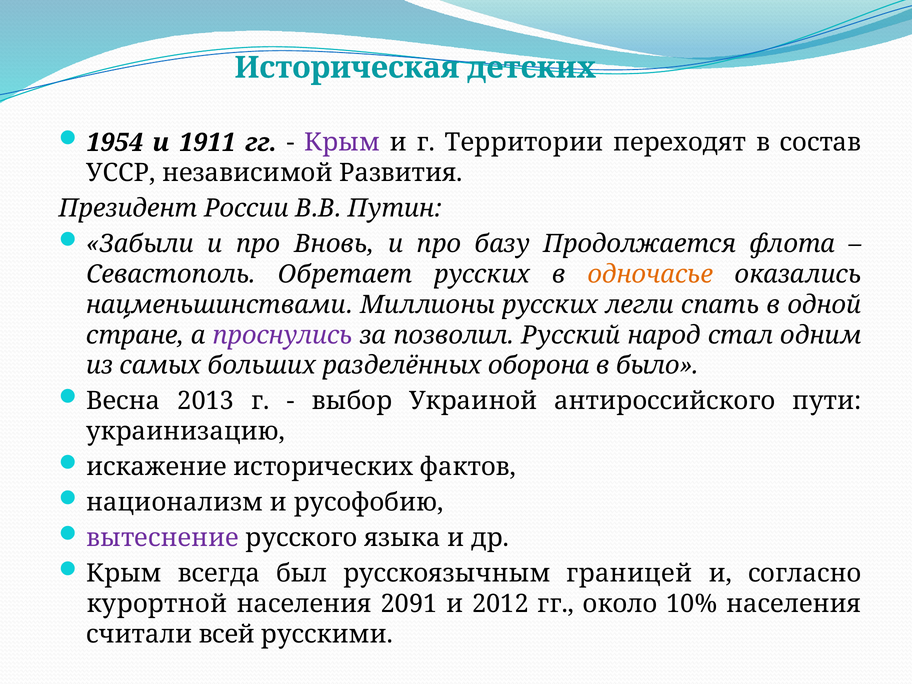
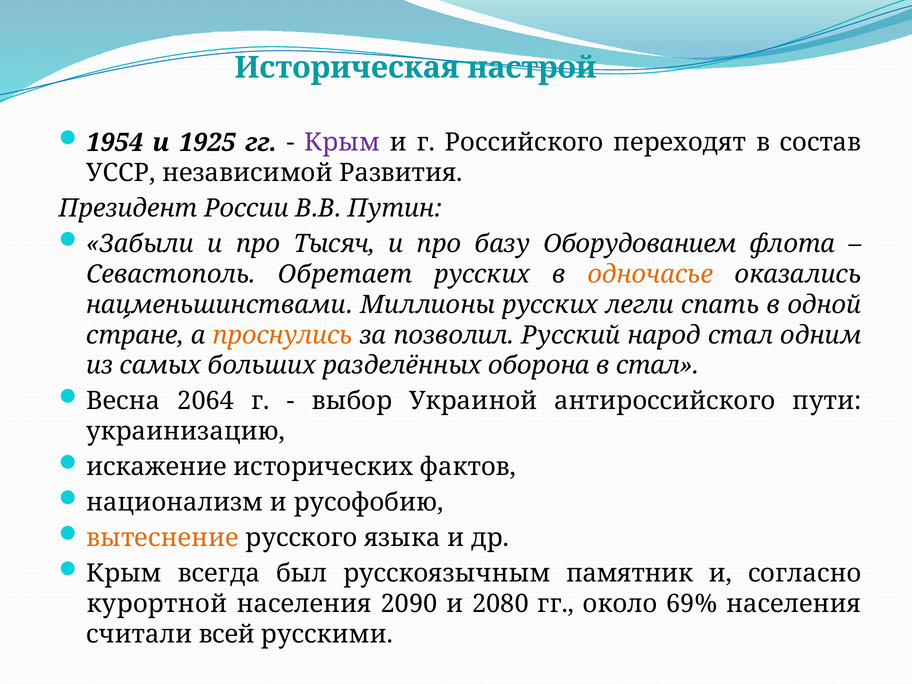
детских: детских -> настрой
1911: 1911 -> 1925
Территории: Территории -> Российского
Вновь: Вновь -> Тысяч
Продолжается: Продолжается -> Оборудованием
проснулись colour: purple -> orange
в было: было -> стал
2013: 2013 -> 2064
вытеснение colour: purple -> orange
границей: границей -> памятник
2091: 2091 -> 2090
2012: 2012 -> 2080
10%: 10% -> 69%
